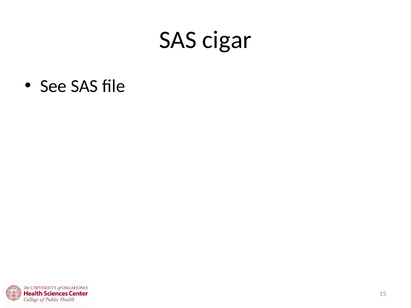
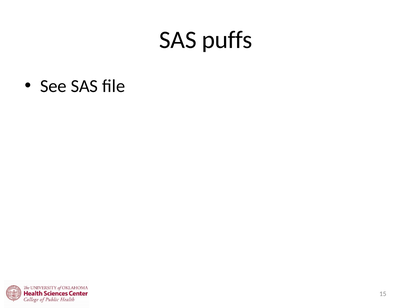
cigar: cigar -> puffs
